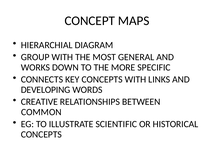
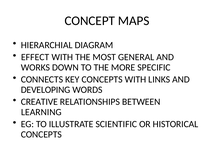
GROUP: GROUP -> EFFECT
COMMON: COMMON -> LEARNING
